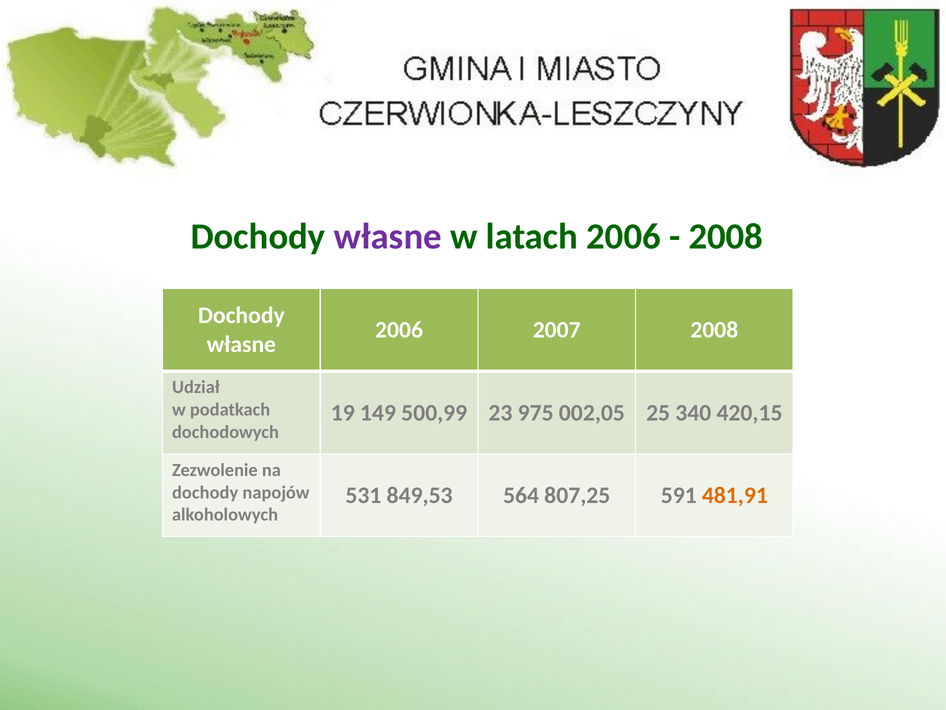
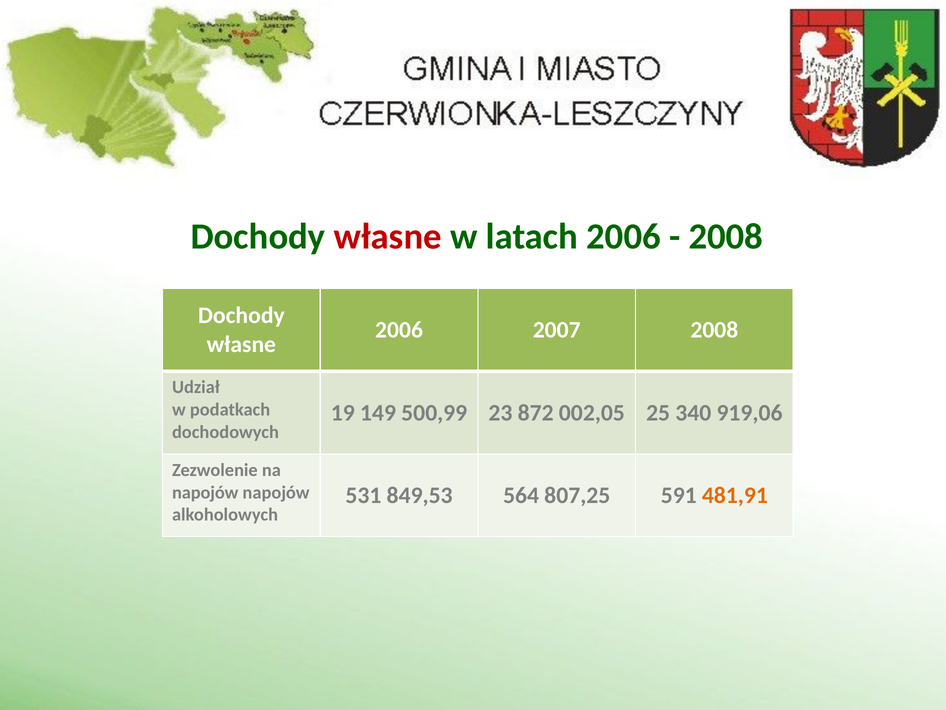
własne at (388, 236) colour: purple -> red
975: 975 -> 872
420,15: 420,15 -> 919,06
dochody at (205, 492): dochody -> napojów
